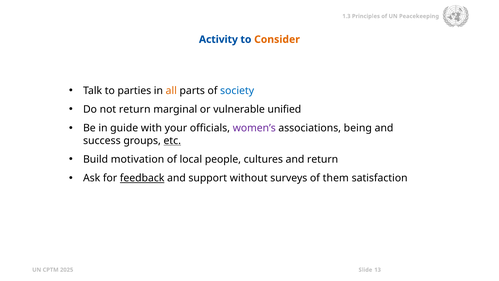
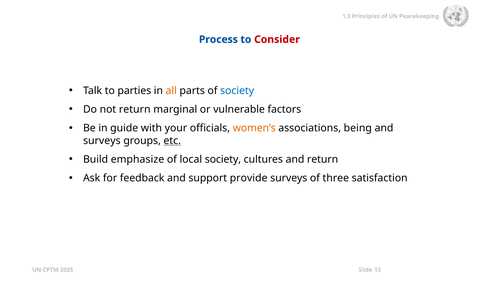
Activity: Activity -> Process
Consider colour: orange -> red
unified: unified -> factors
women’s colour: purple -> orange
success at (102, 141): success -> surveys
motivation: motivation -> emphasize
local people: people -> society
feedback underline: present -> none
without: without -> provide
them: them -> three
